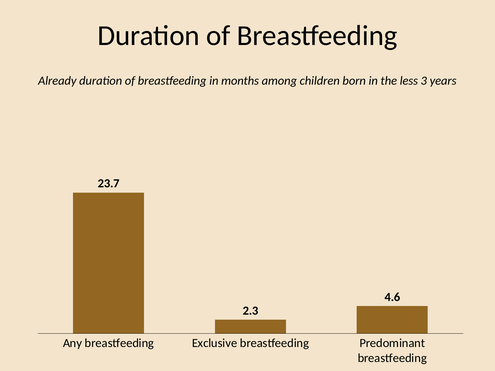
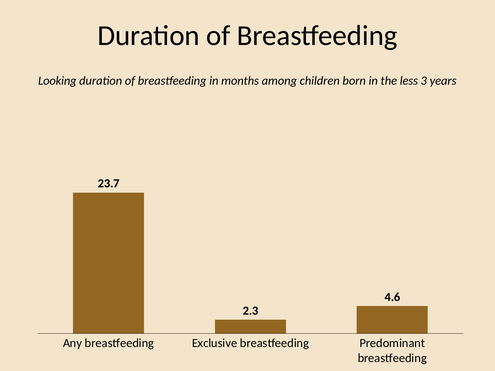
Already: Already -> Looking
